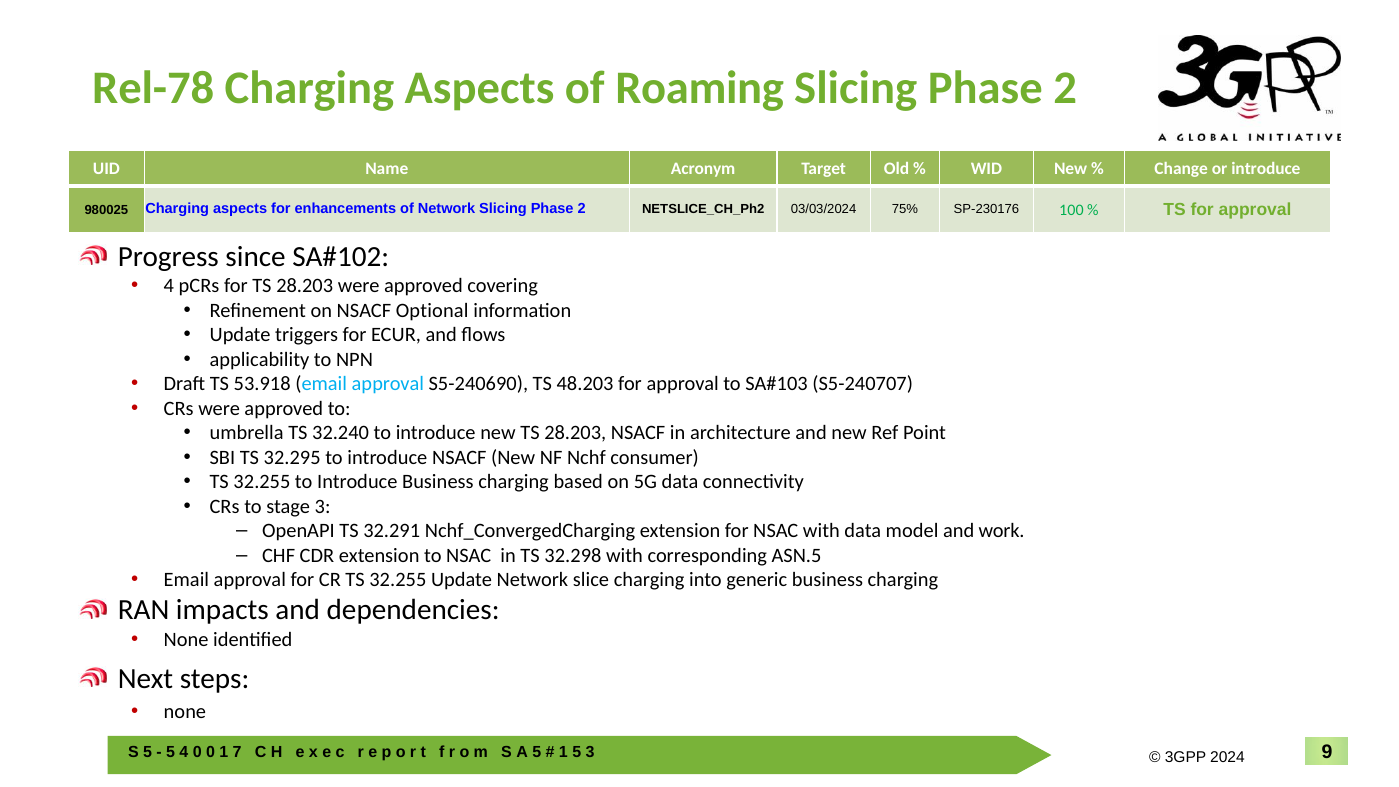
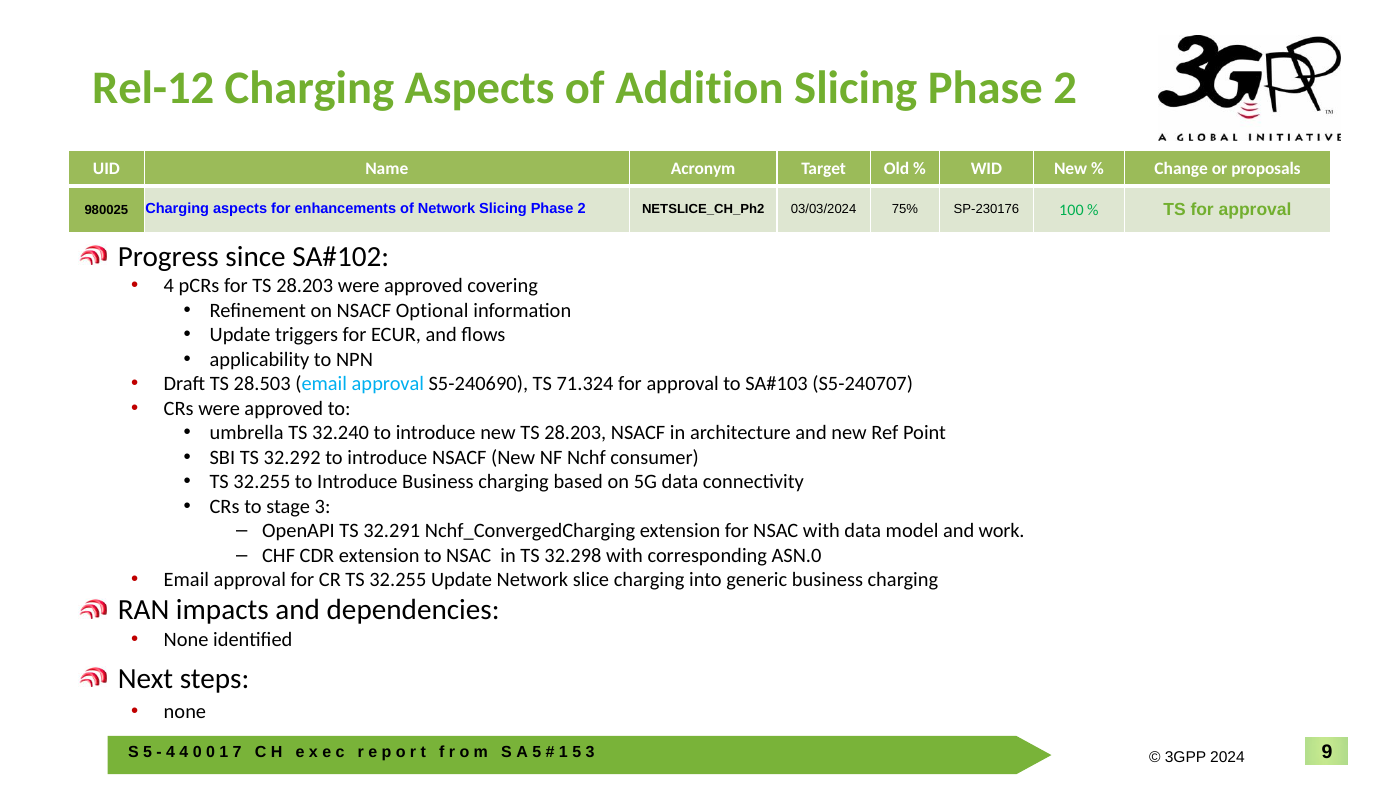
Rel-78: Rel-78 -> Rel-12
Roaming: Roaming -> Addition
or introduce: introduce -> proposals
53.918: 53.918 -> 28.503
48.203: 48.203 -> 71.324
32.295: 32.295 -> 32.292
ASN.5: ASN.5 -> ASN.0
5 at (171, 752): 5 -> 4
